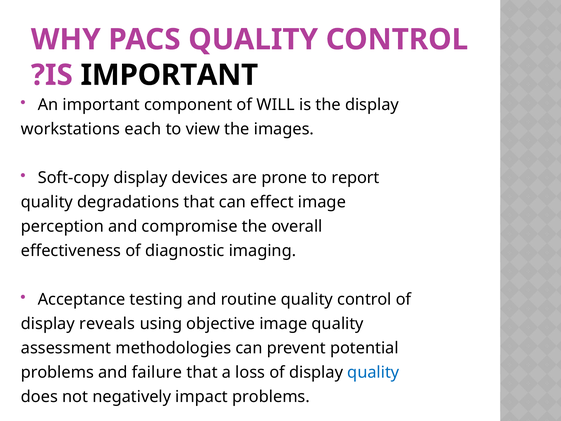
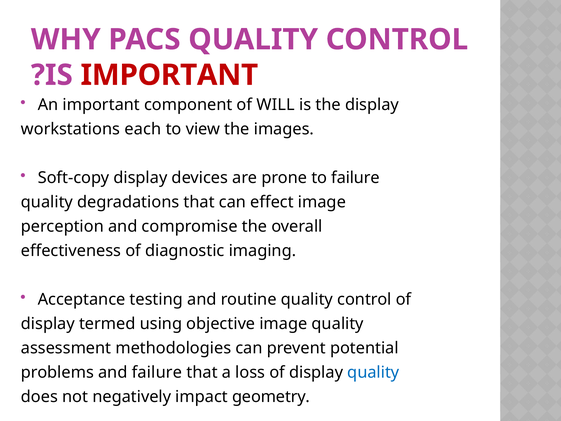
IMPORTANT at (169, 75) colour: black -> red
to report: report -> failure
reveals: reveals -> termed
impact problems: problems -> geometry
